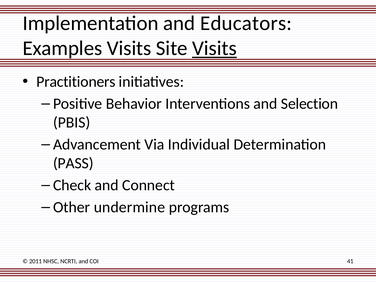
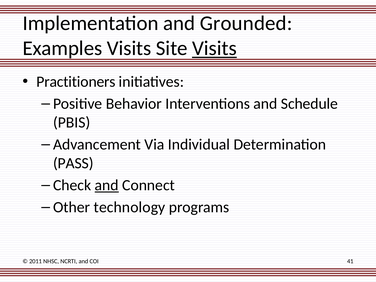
Educators: Educators -> Grounded
Selection: Selection -> Schedule
and at (107, 185) underline: none -> present
undermine: undermine -> technology
